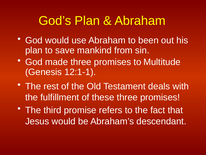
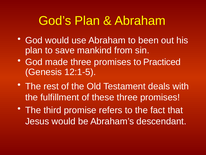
Multitude: Multitude -> Practiced
12:1-1: 12:1-1 -> 12:1-5
